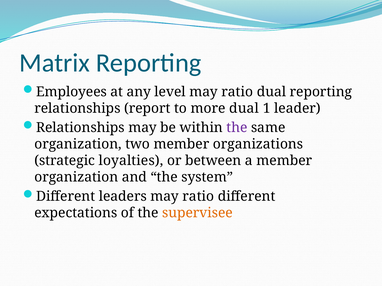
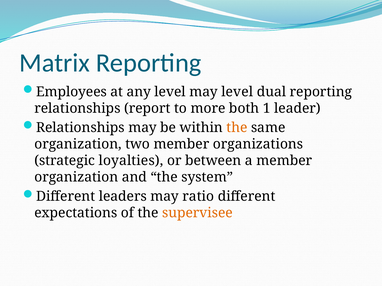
level may ratio: ratio -> level
more dual: dual -> both
the at (237, 128) colour: purple -> orange
